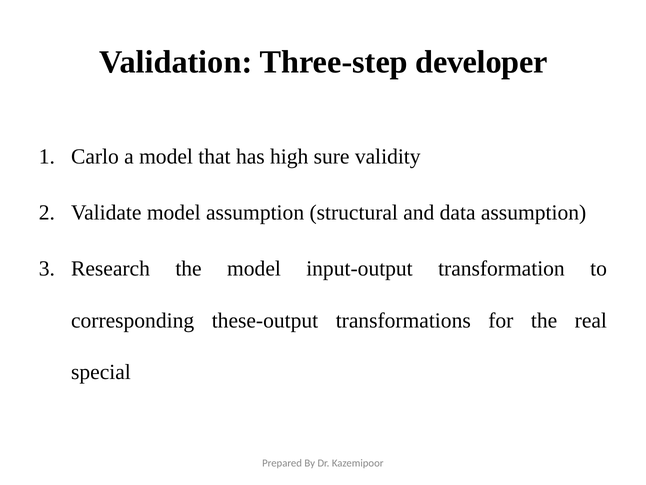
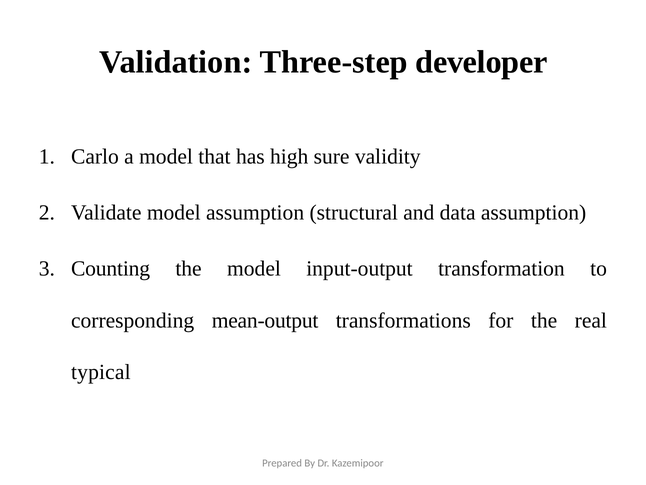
Research: Research -> Counting
these-output: these-output -> mean-output
special: special -> typical
